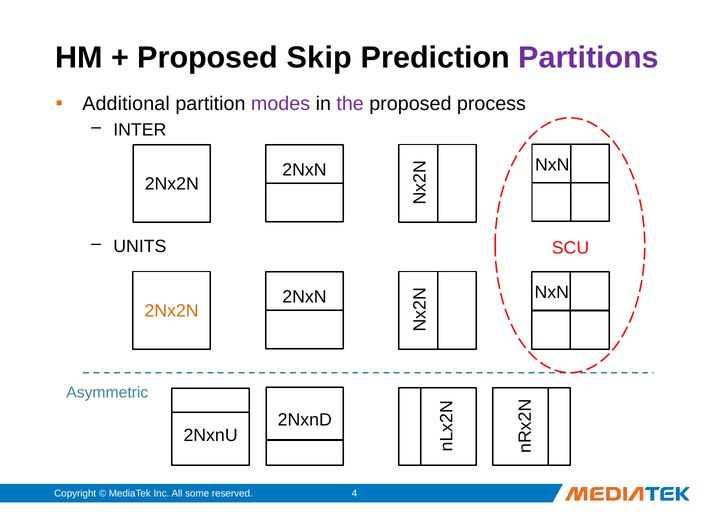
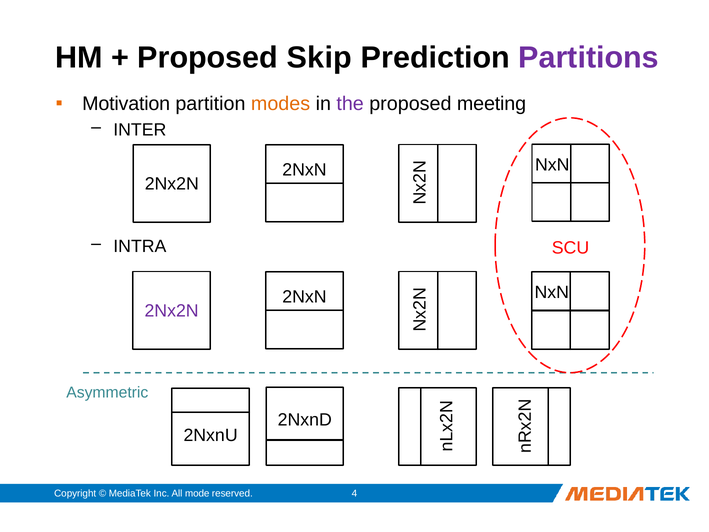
Additional: Additional -> Motivation
modes colour: purple -> orange
process: process -> meeting
UNITS: UNITS -> INTRA
2Nx2N at (172, 311) colour: orange -> purple
some: some -> mode
